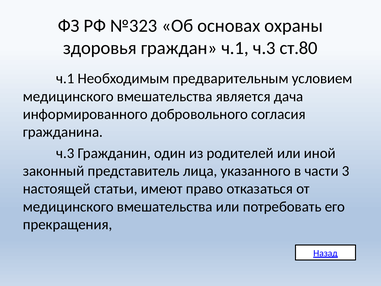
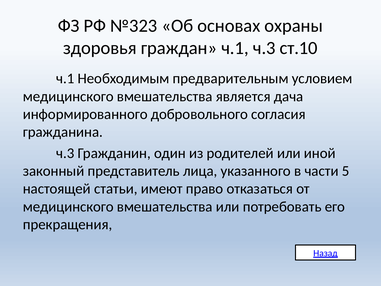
ст.80: ст.80 -> ст.10
3: 3 -> 5
